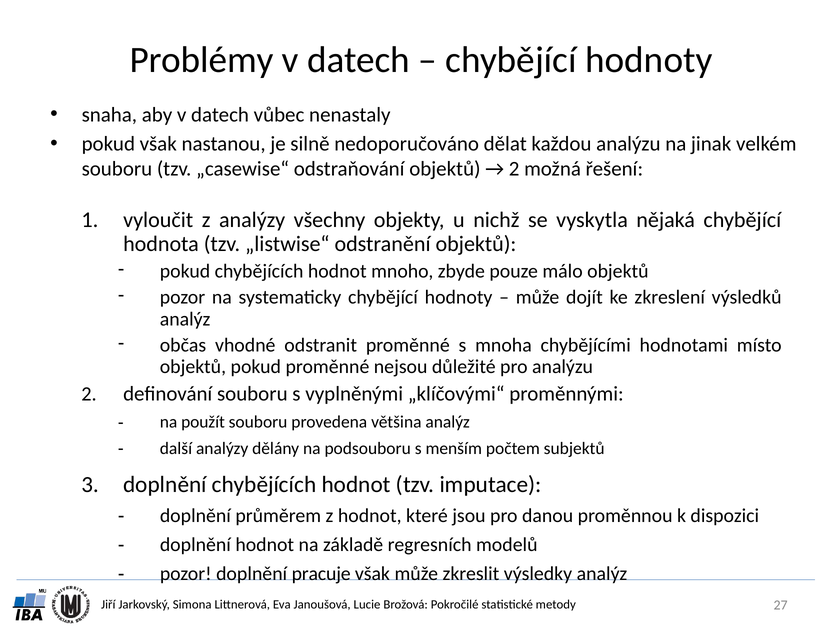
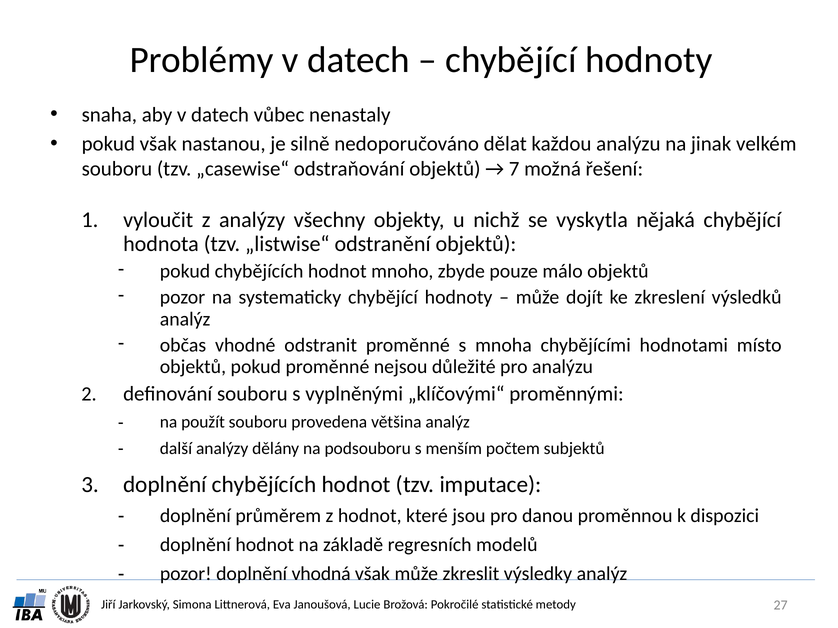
2 at (514, 169): 2 -> 7
pracuje: pracuje -> vhodná
